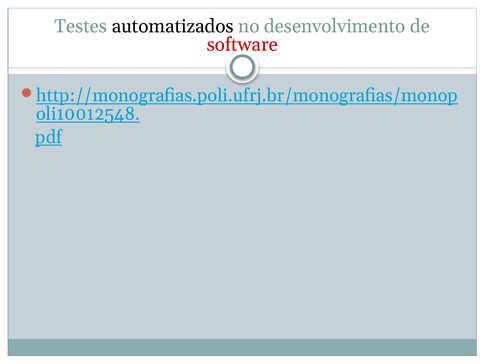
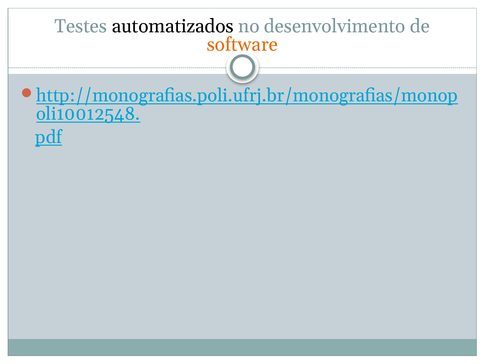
software colour: red -> orange
